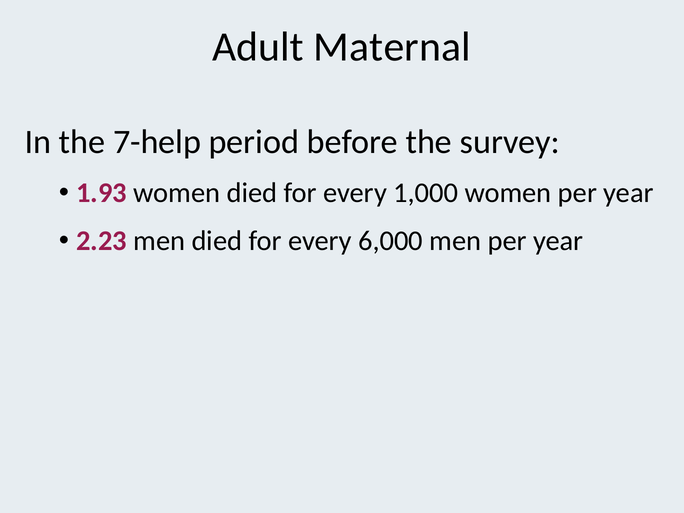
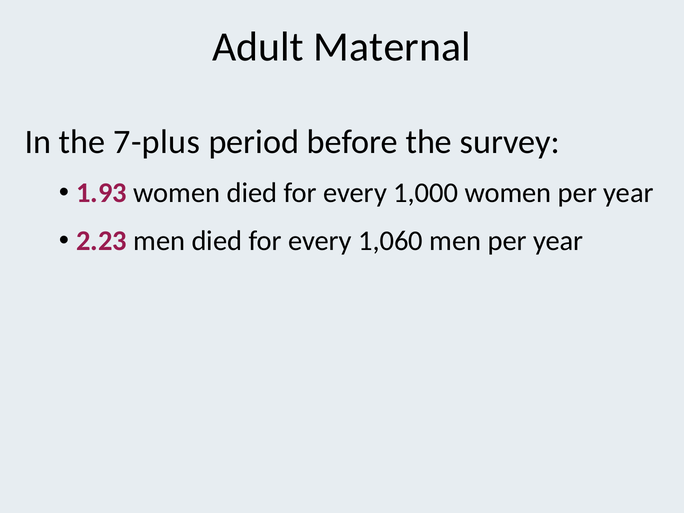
7-help: 7-help -> 7-plus
6,000: 6,000 -> 1,060
